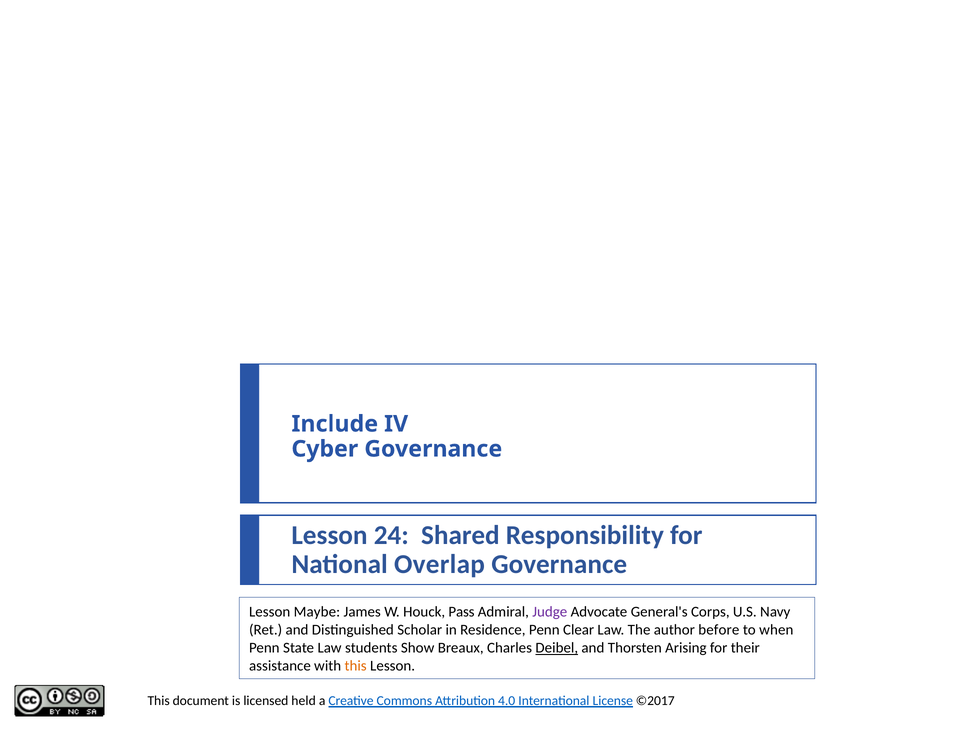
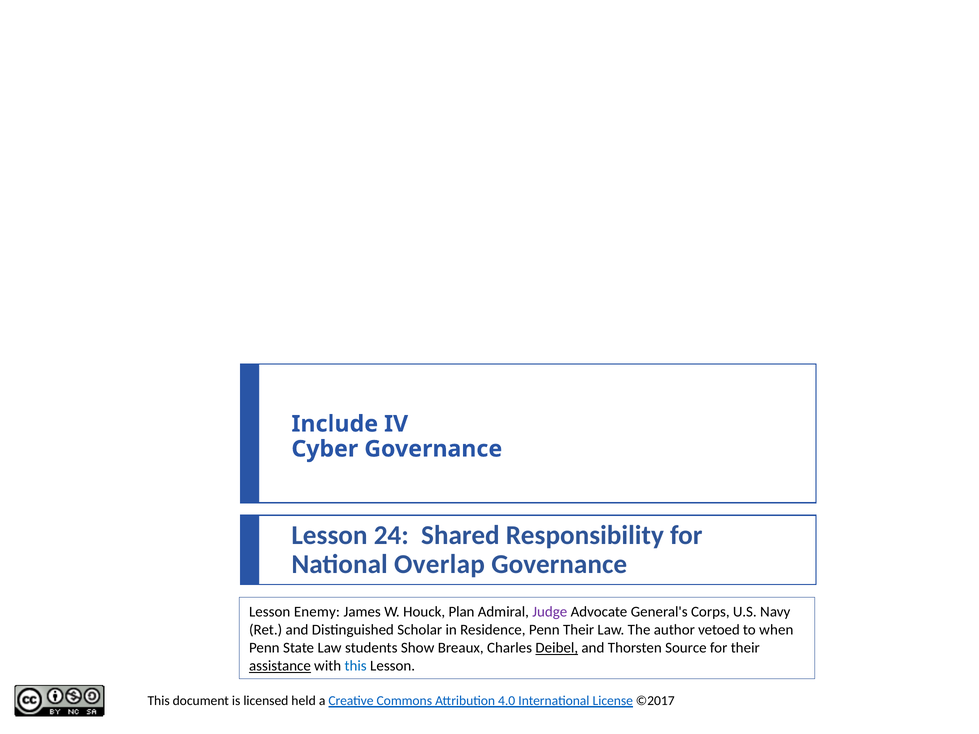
Maybe: Maybe -> Enemy
Pass: Pass -> Plan
Penn Clear: Clear -> Their
before: before -> vetoed
Arising: Arising -> Source
assistance underline: none -> present
this at (356, 666) colour: orange -> blue
